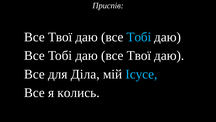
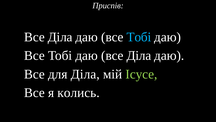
Твої at (60, 37): Твої -> Діла
даю все Твої: Твої -> Діла
Ісусе colour: light blue -> light green
